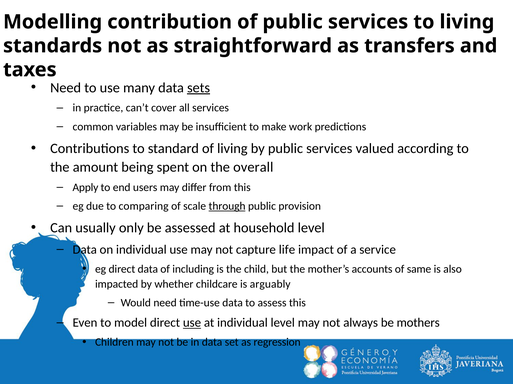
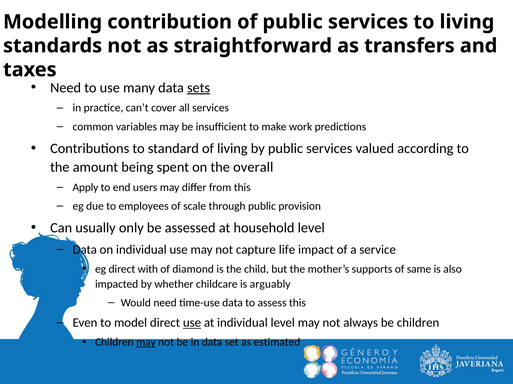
comparing: comparing -> employees
through underline: present -> none
direct data: data -> with
including: including -> diamond
accounts: accounts -> supports
be mothers: mothers -> children
may at (146, 343) underline: none -> present
regression: regression -> estimated
